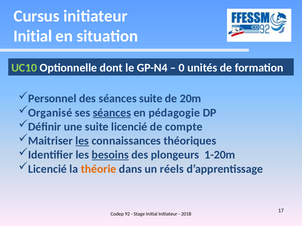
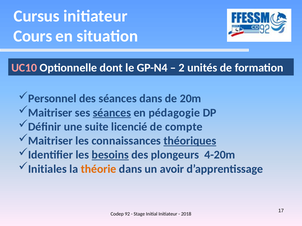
Initial at (33, 36): Initial -> Cours
UC10 colour: light green -> pink
0: 0 -> 2
séances suite: suite -> dans
Organisé at (50, 113): Organisé -> Maitriser
les at (82, 141) underline: present -> none
théoriques underline: none -> present
1-20m: 1-20m -> 4-20m
Licencié at (47, 169): Licencié -> Initiales
réels: réels -> avoir
